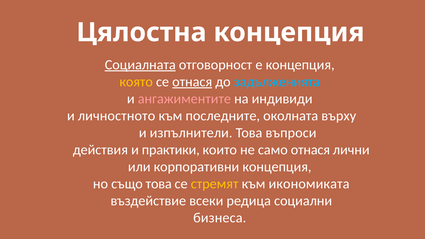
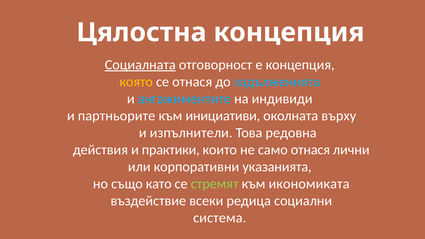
отнася at (192, 82) underline: present -> none
ангажиментите colour: pink -> light blue
личностното: личностното -> партньорите
последните: последните -> инициативи
въпроси: въпроси -> редовна
корпоративни концепция: концепция -> указанията
също това: това -> като
стремят colour: yellow -> light green
бизнеса: бизнеса -> система
